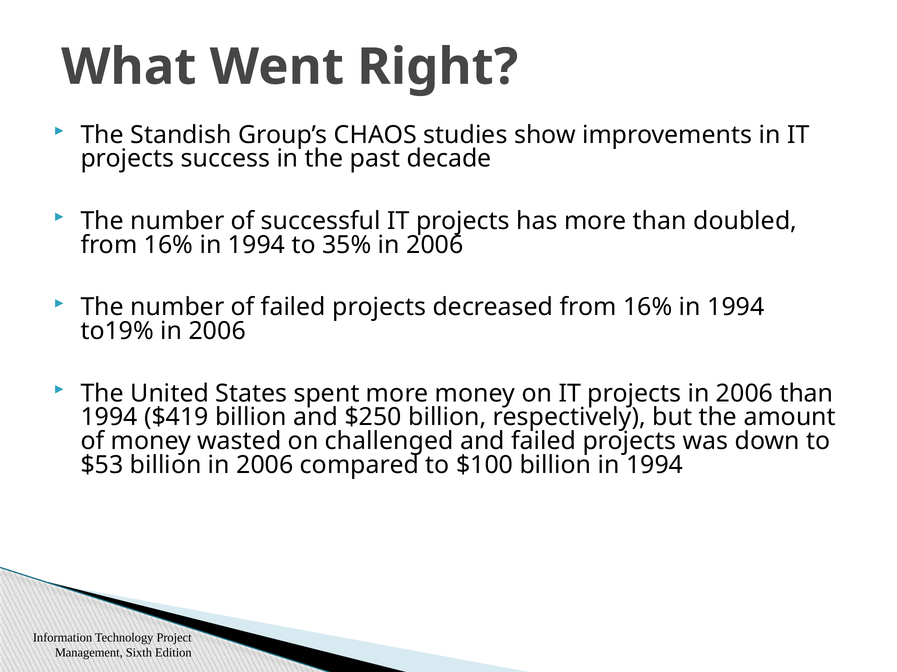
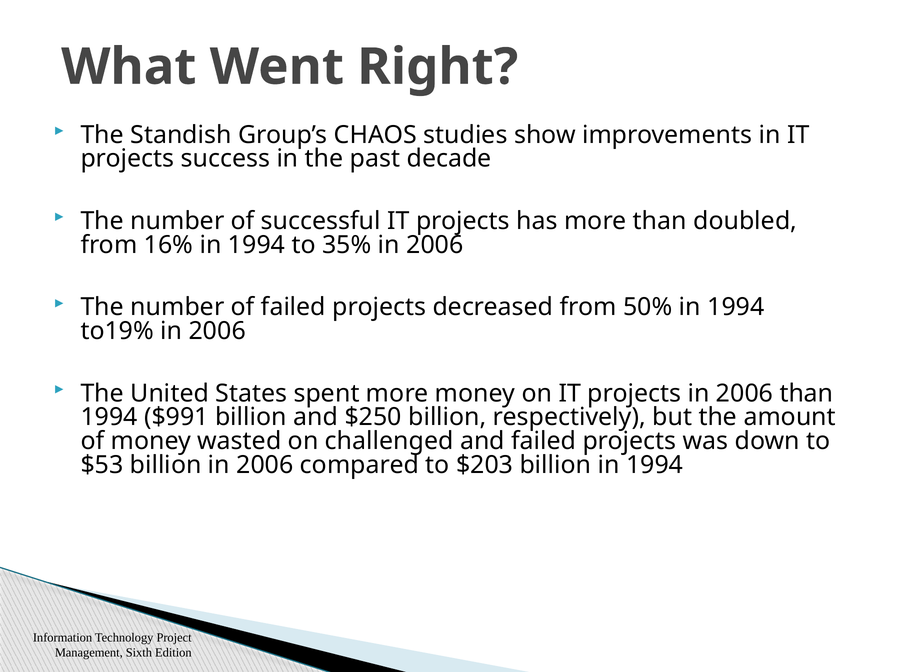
decreased from 16%: 16% -> 50%
$419: $419 -> $991
$100: $100 -> $203
